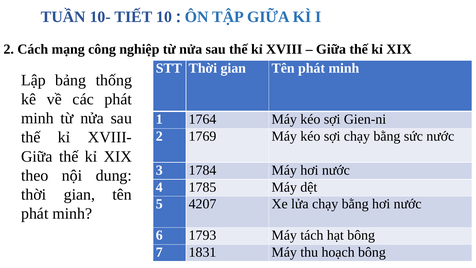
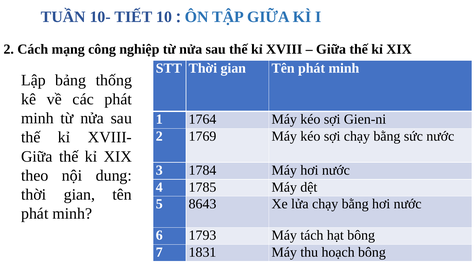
4207: 4207 -> 8643
